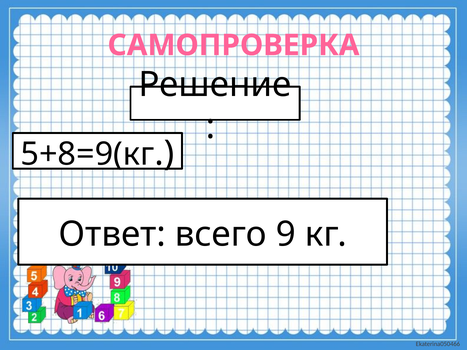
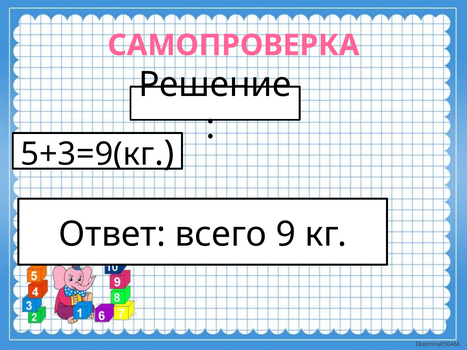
5+8=9(кг: 5+8=9(кг -> 5+3=9(кг
